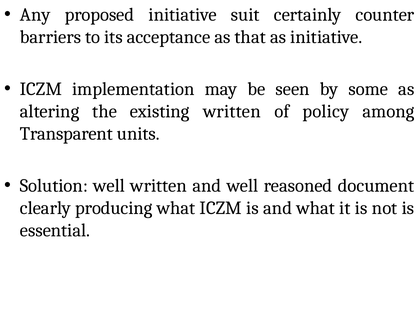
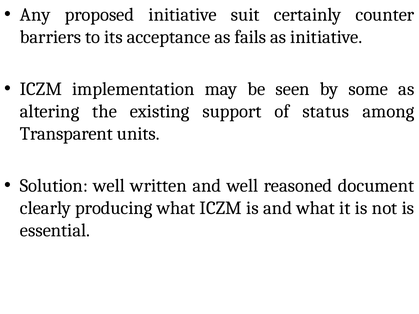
that: that -> fails
existing written: written -> support
policy: policy -> status
